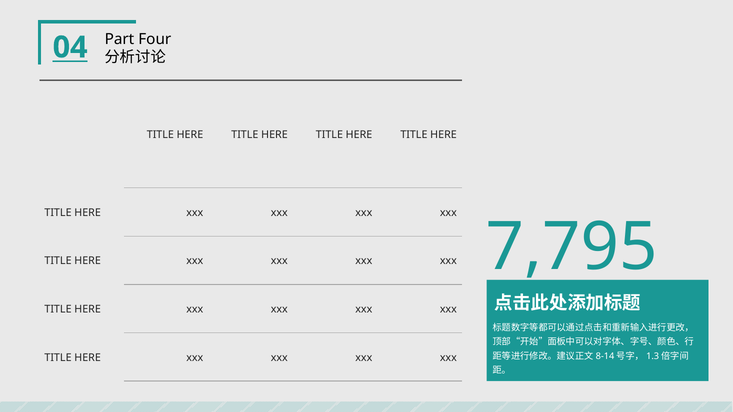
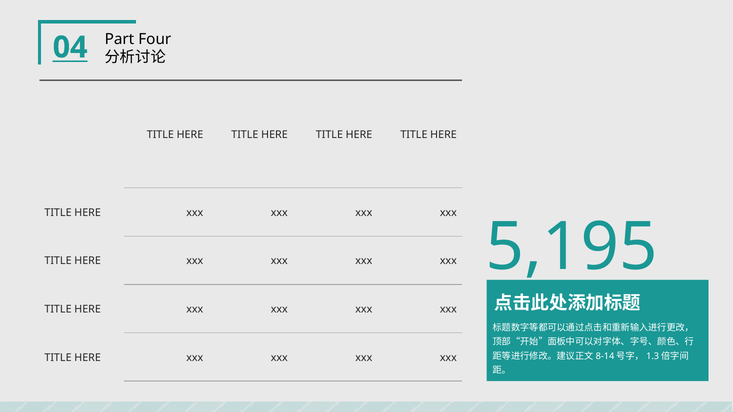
7,795: 7,795 -> 5,195
